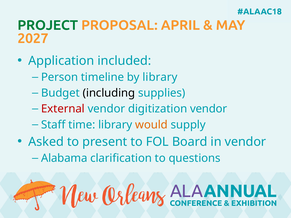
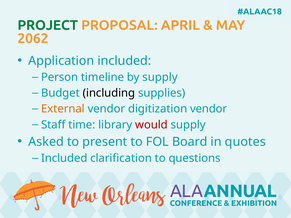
2027: 2027 -> 2062
by library: library -> supply
External colour: red -> orange
would colour: orange -> red
in vendor: vendor -> quotes
Alabama at (64, 158): Alabama -> Included
